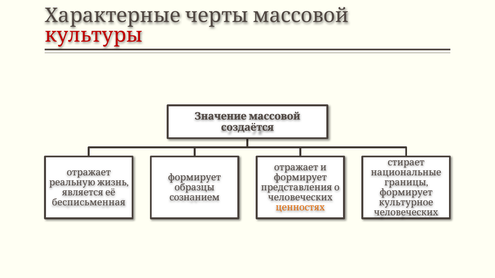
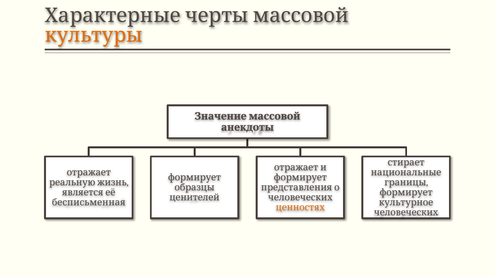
культуры colour: red -> orange
создаётся: создаётся -> анекдоты
сознанием: сознанием -> ценителей
